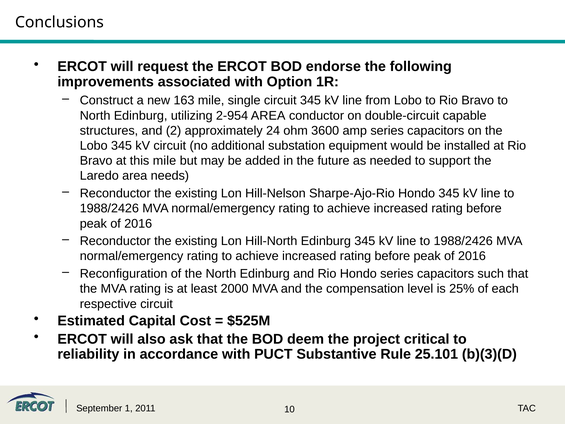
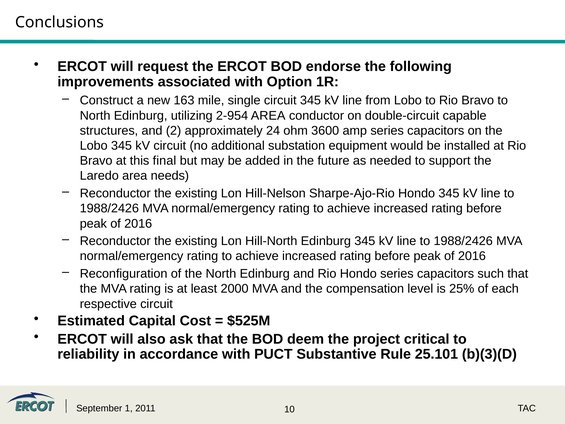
this mile: mile -> final
